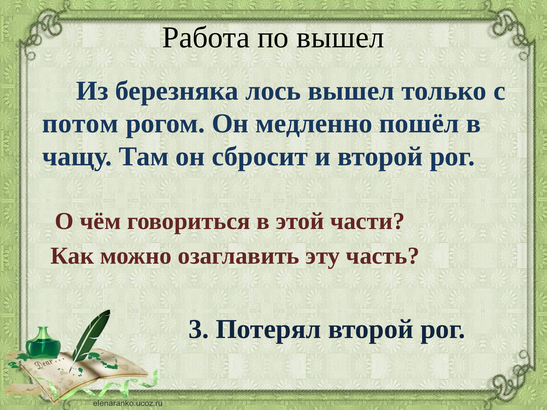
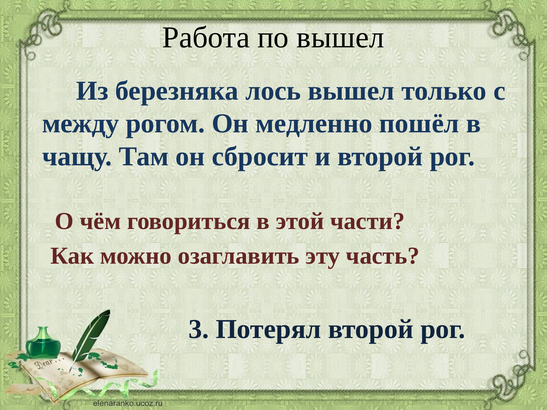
потом: потом -> между
